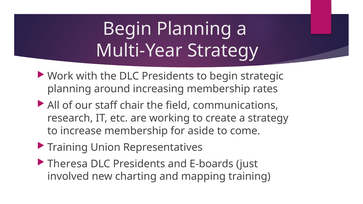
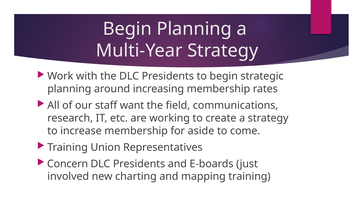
chair: chair -> want
Theresa: Theresa -> Concern
